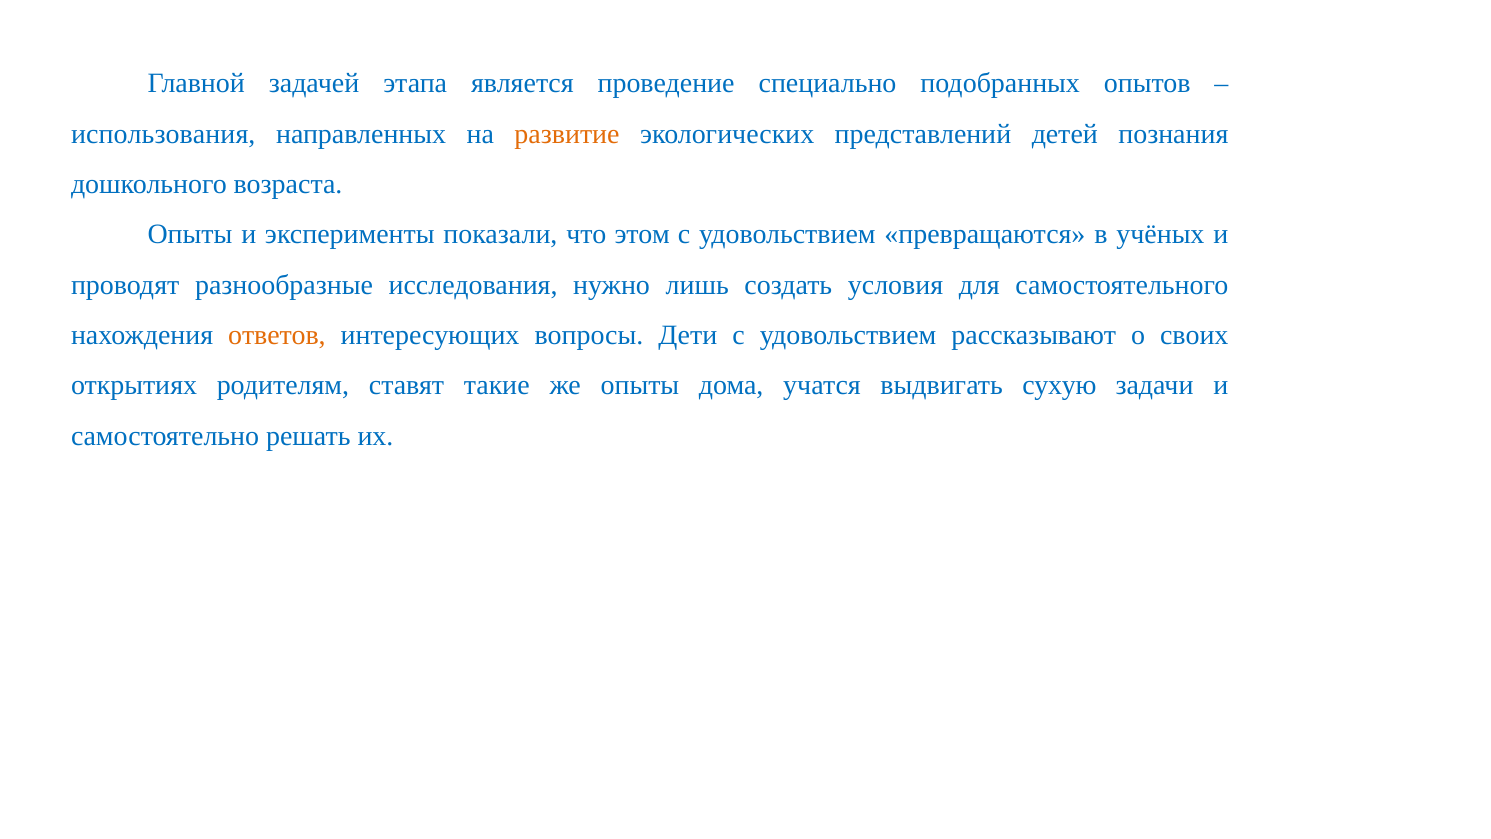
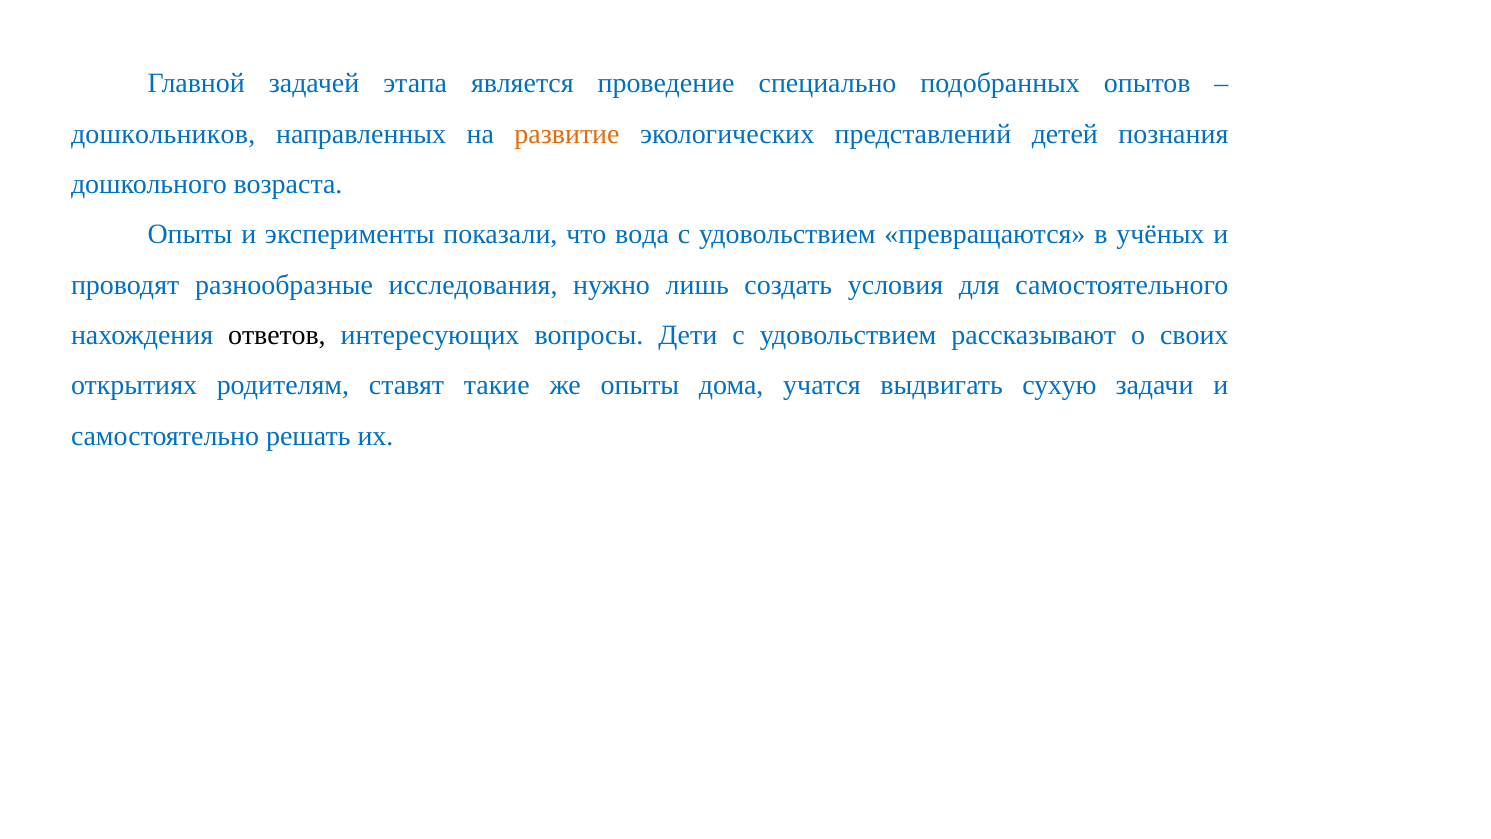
использования: использования -> дошкольников
этом: этом -> вода
ответов colour: orange -> black
